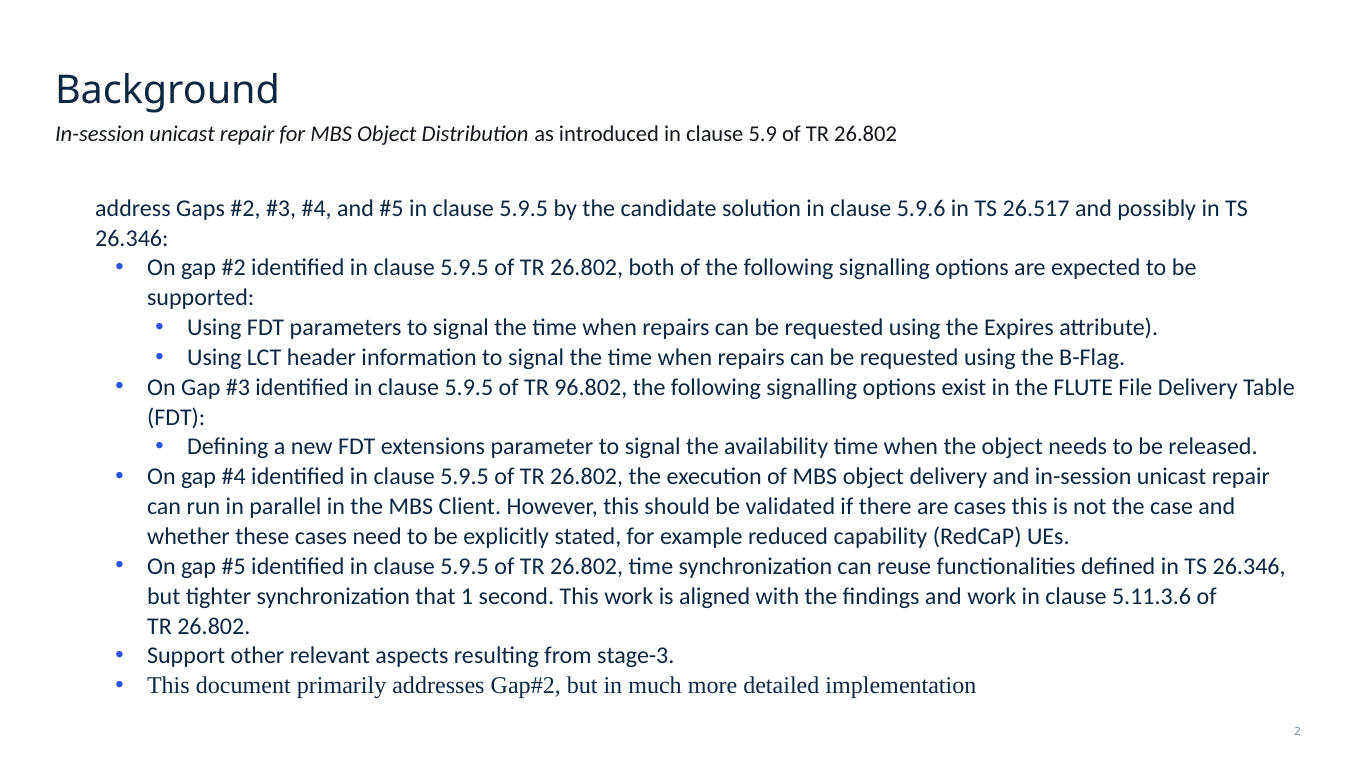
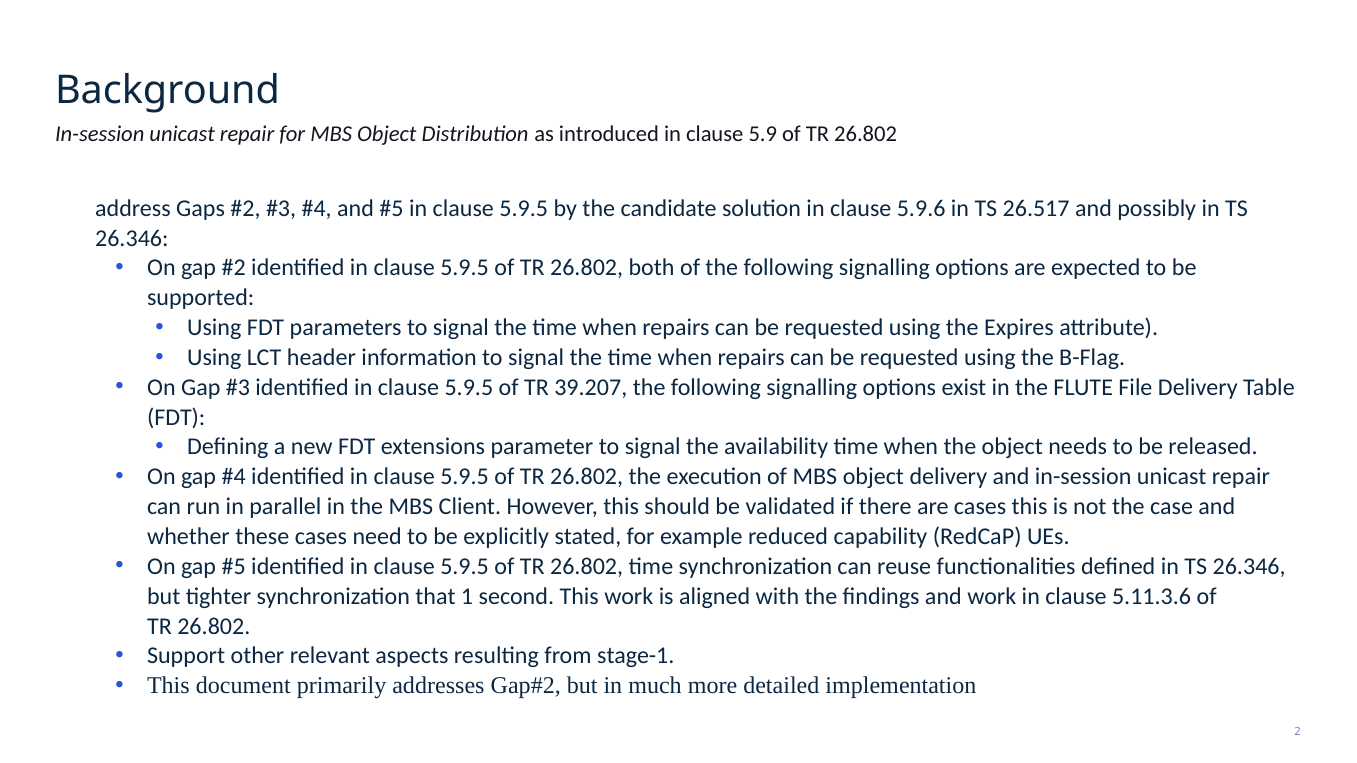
96.802: 96.802 -> 39.207
stage-3: stage-3 -> stage-1
